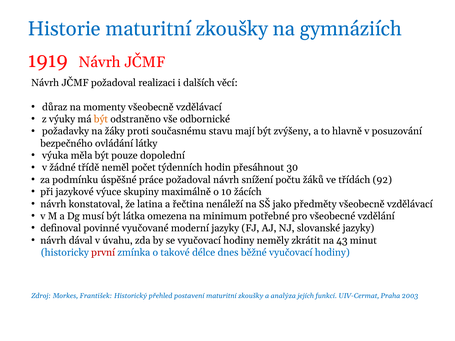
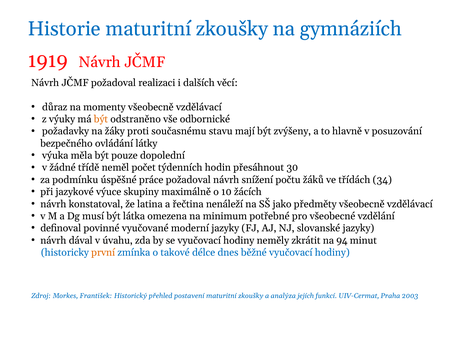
92: 92 -> 34
43: 43 -> 94
první colour: red -> orange
